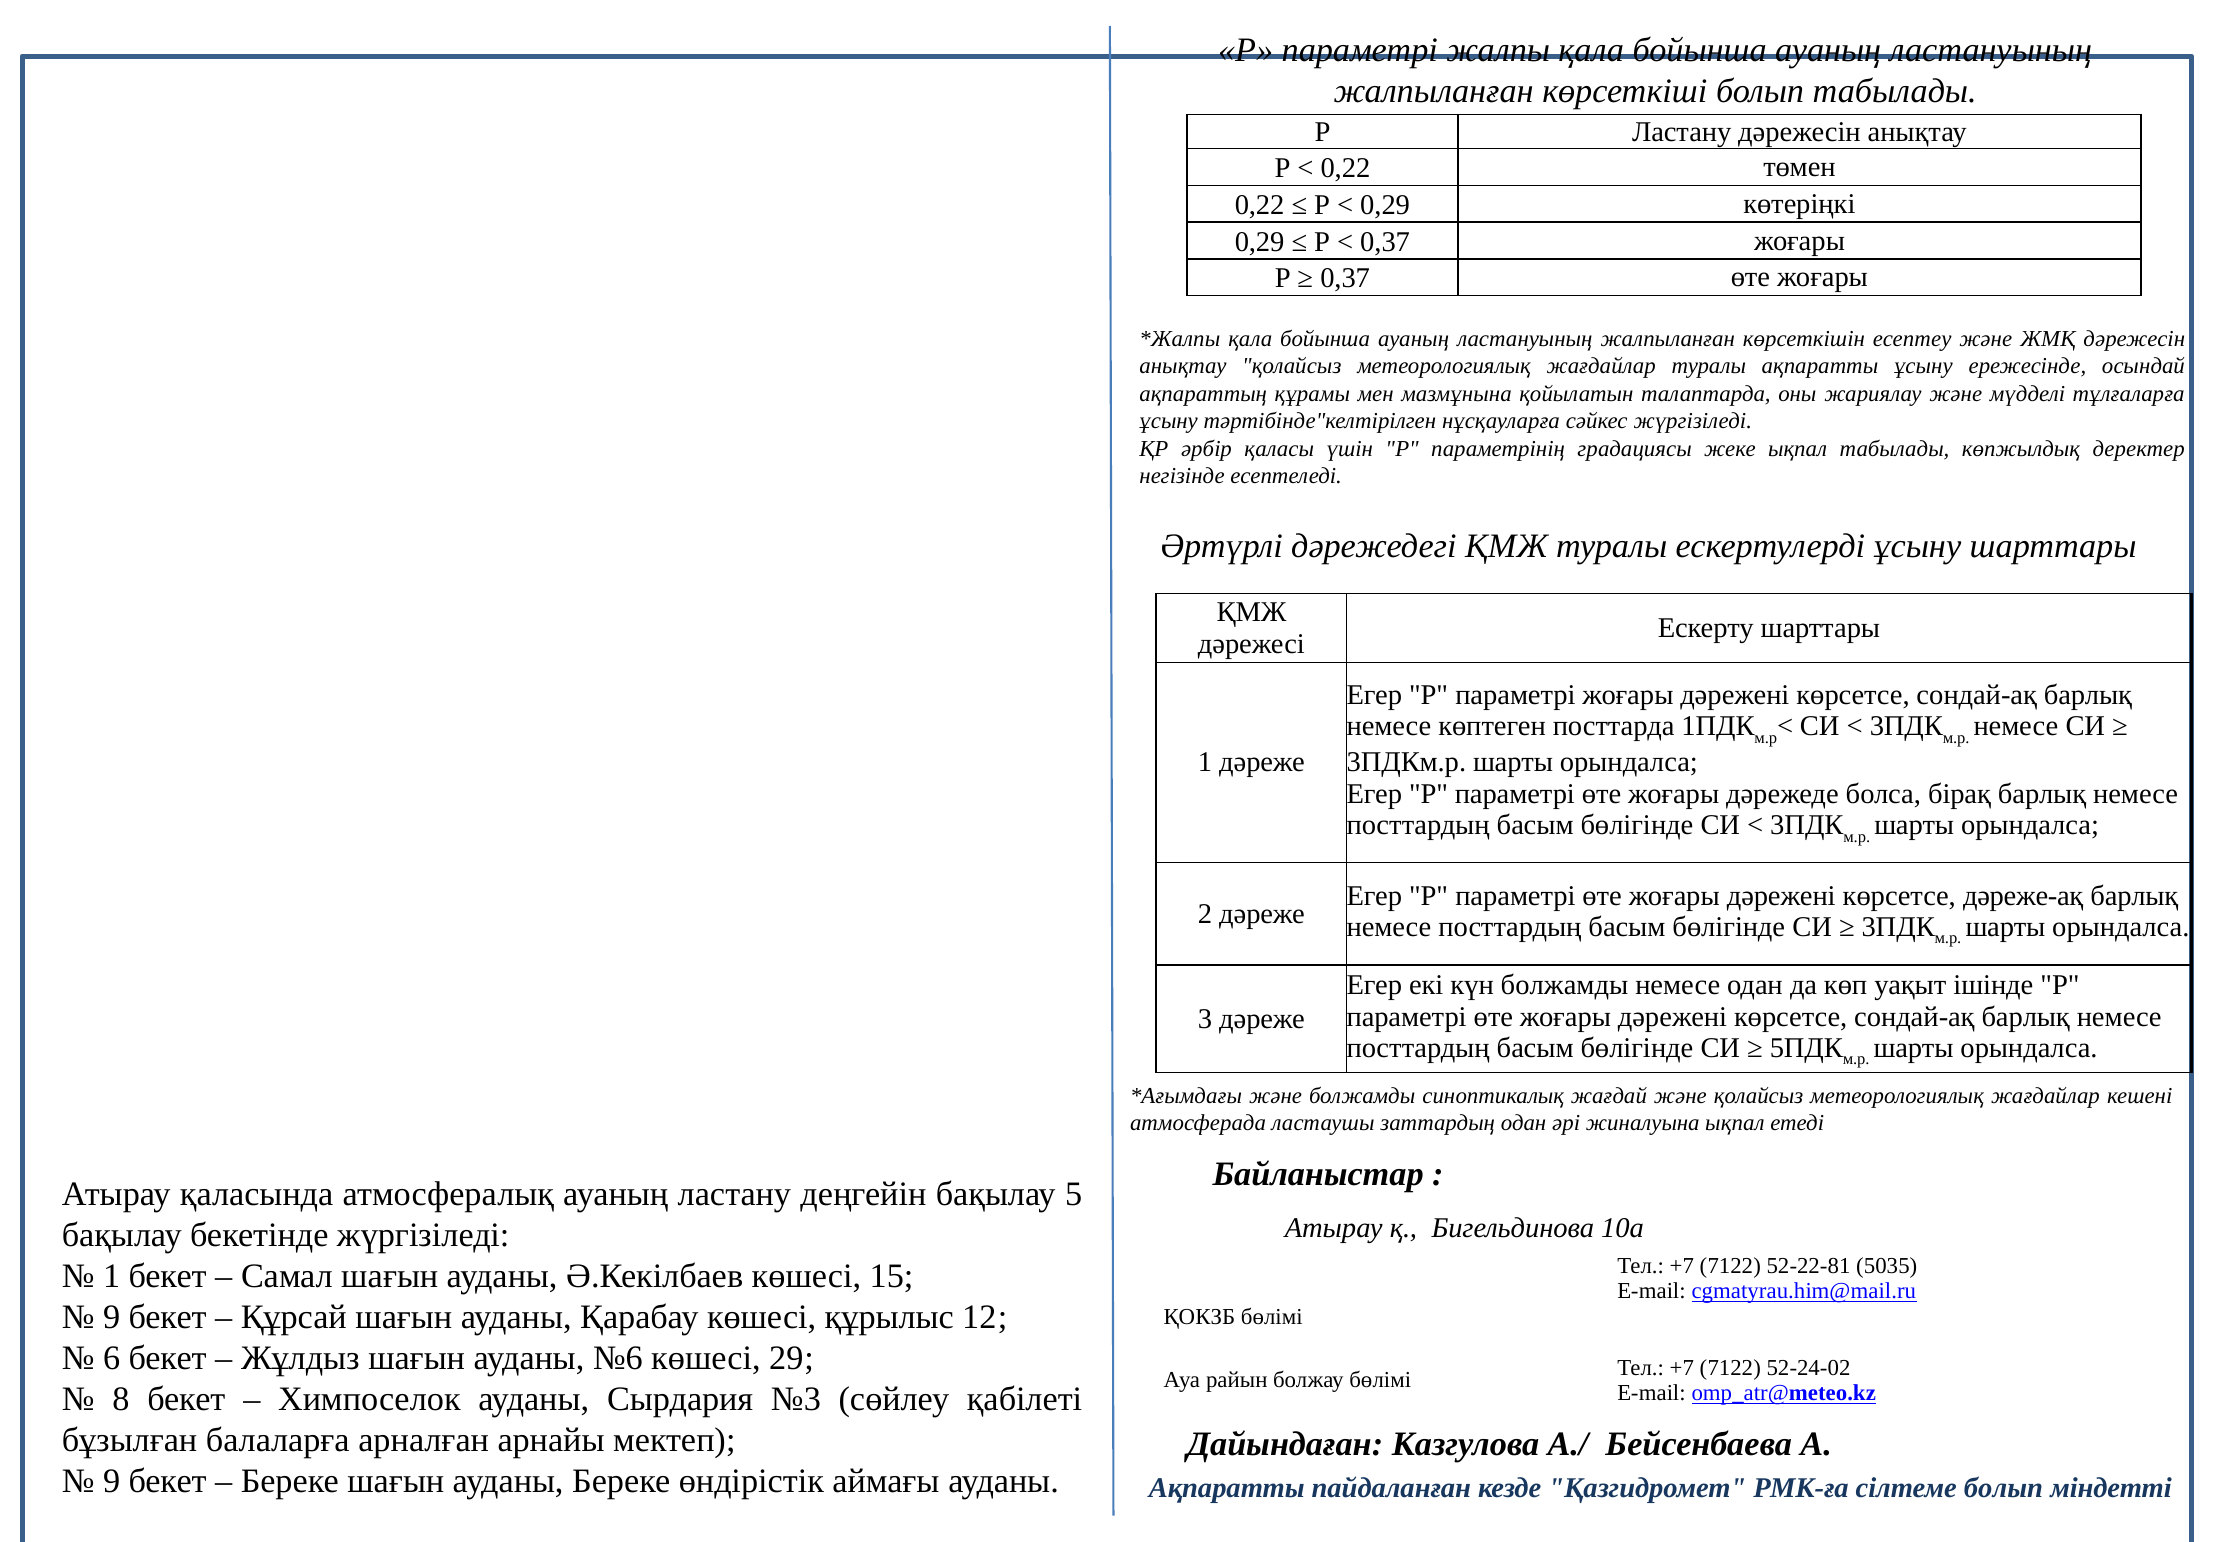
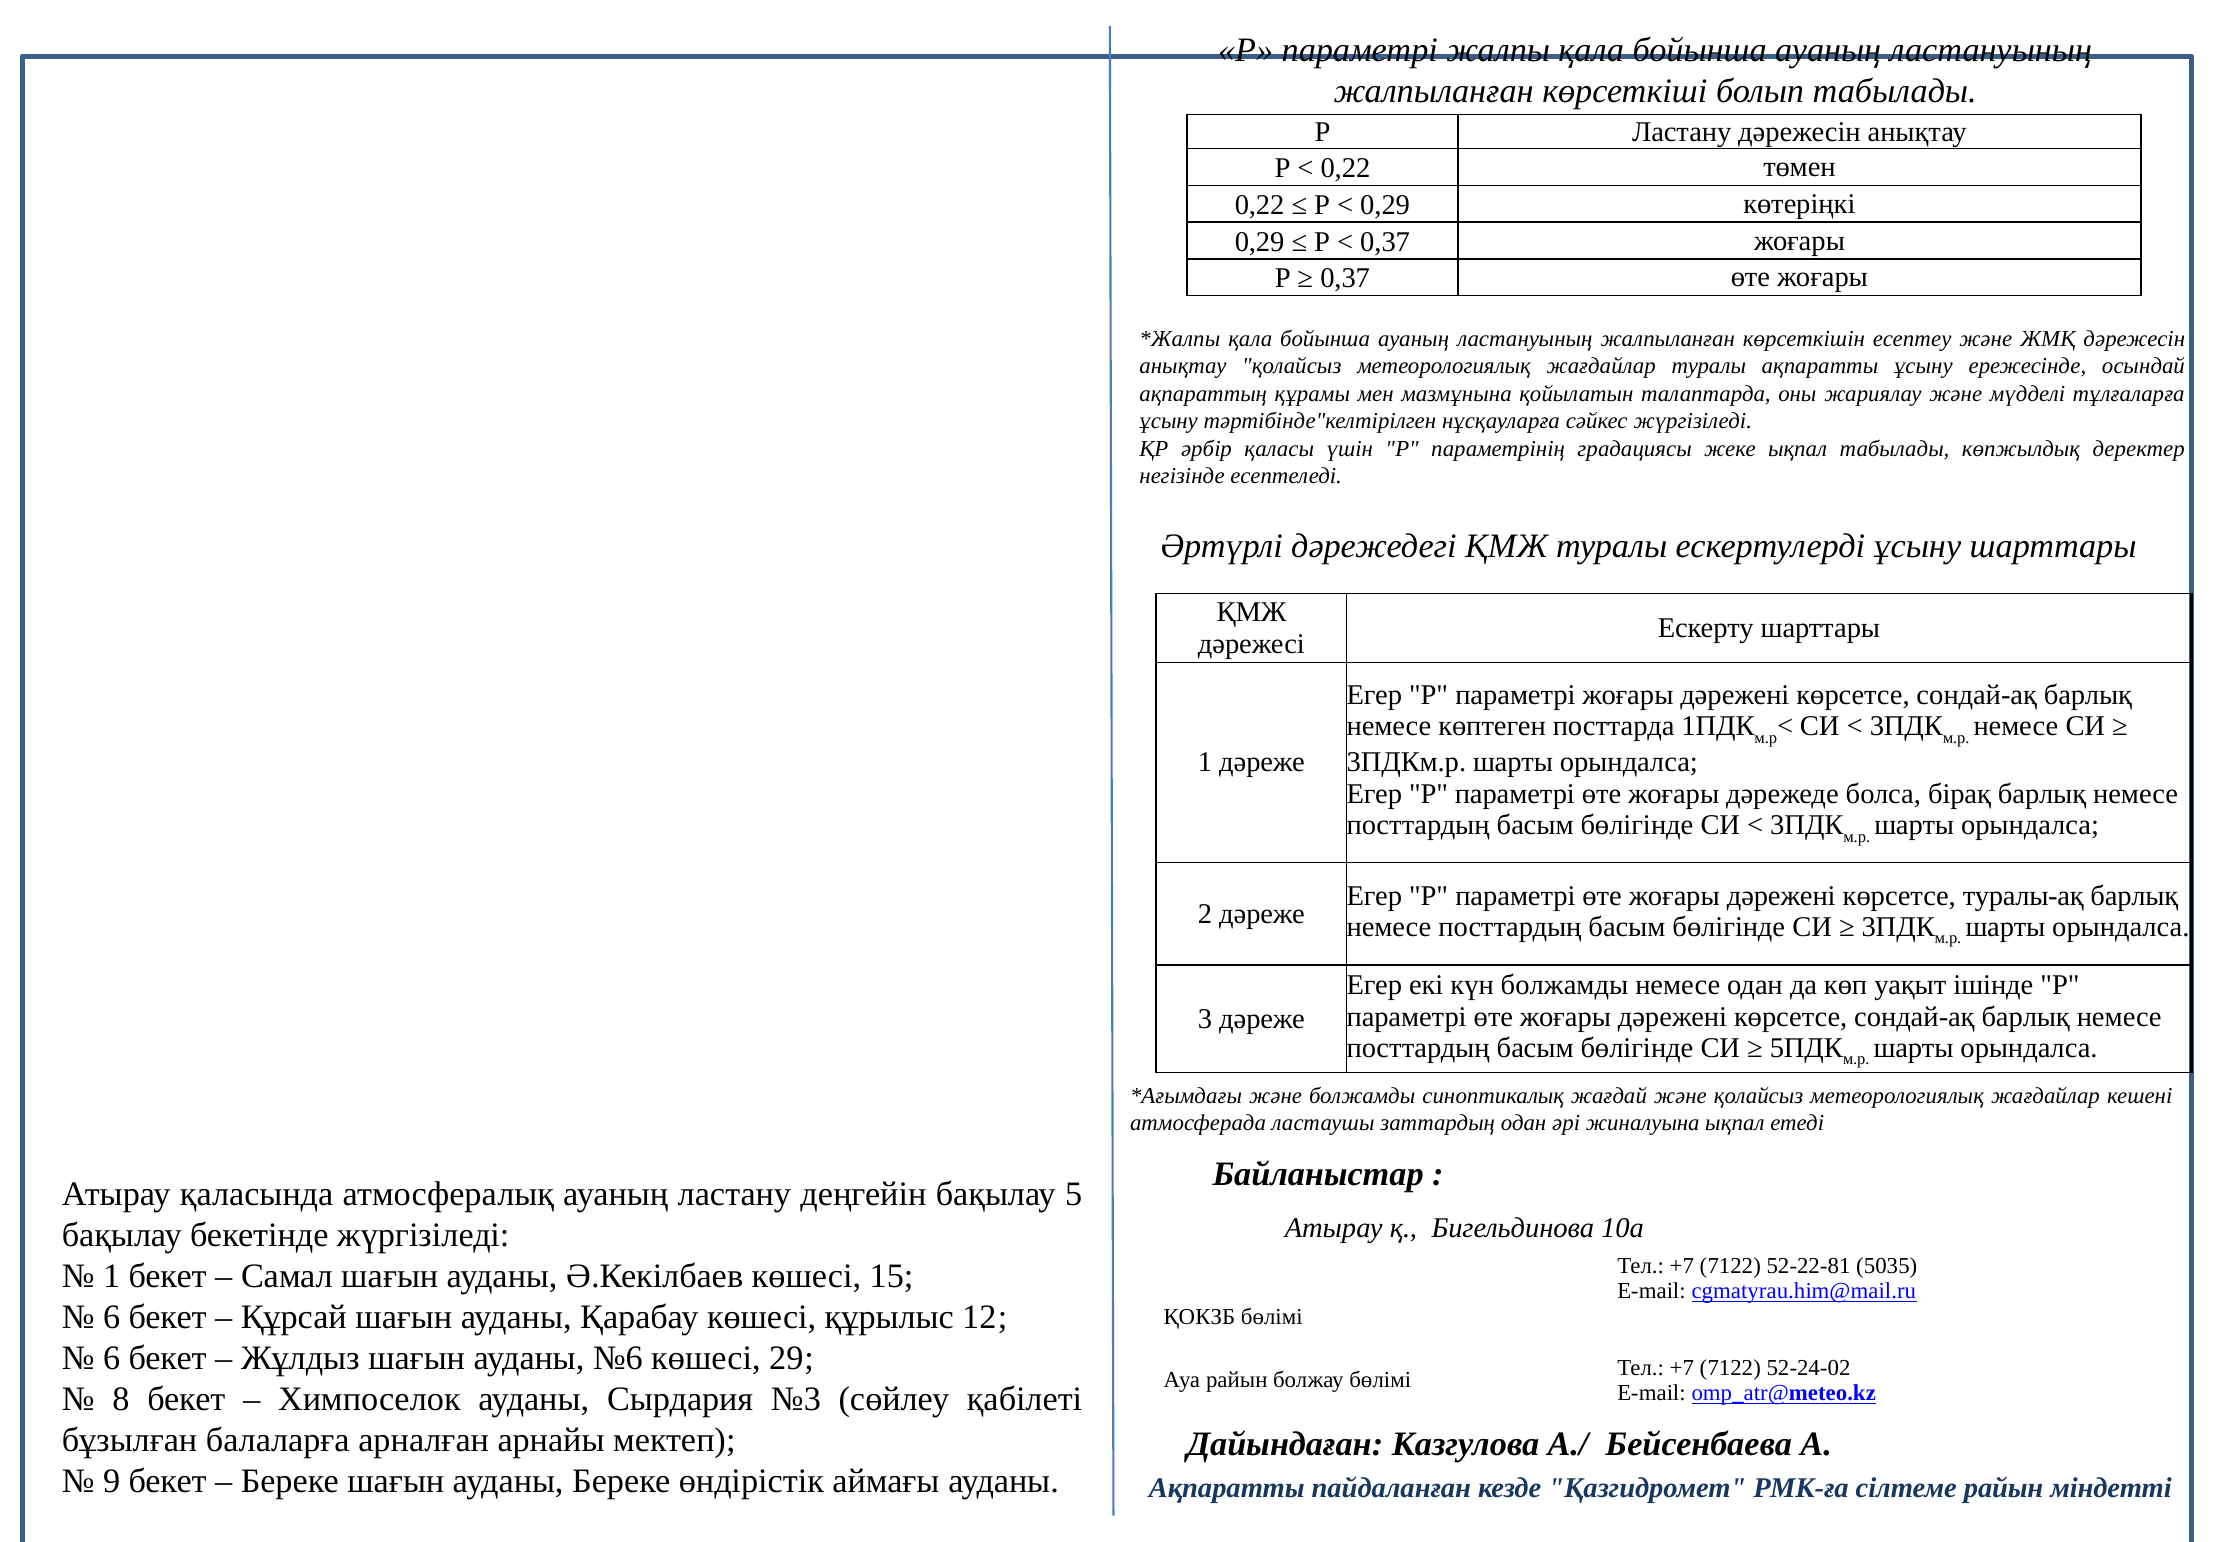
дәреже-ақ: дәреже-ақ -> туралы-ақ
9 at (112, 1317): 9 -> 6
сілтеме болып: болып -> райын
